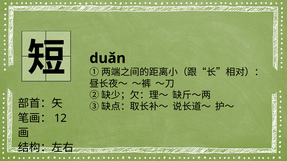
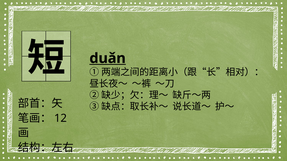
duǎn underline: none -> present
